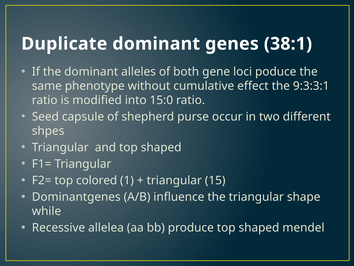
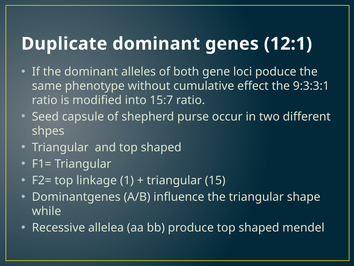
38:1: 38:1 -> 12:1
15:0: 15:0 -> 15:7
colored: colored -> linkage
